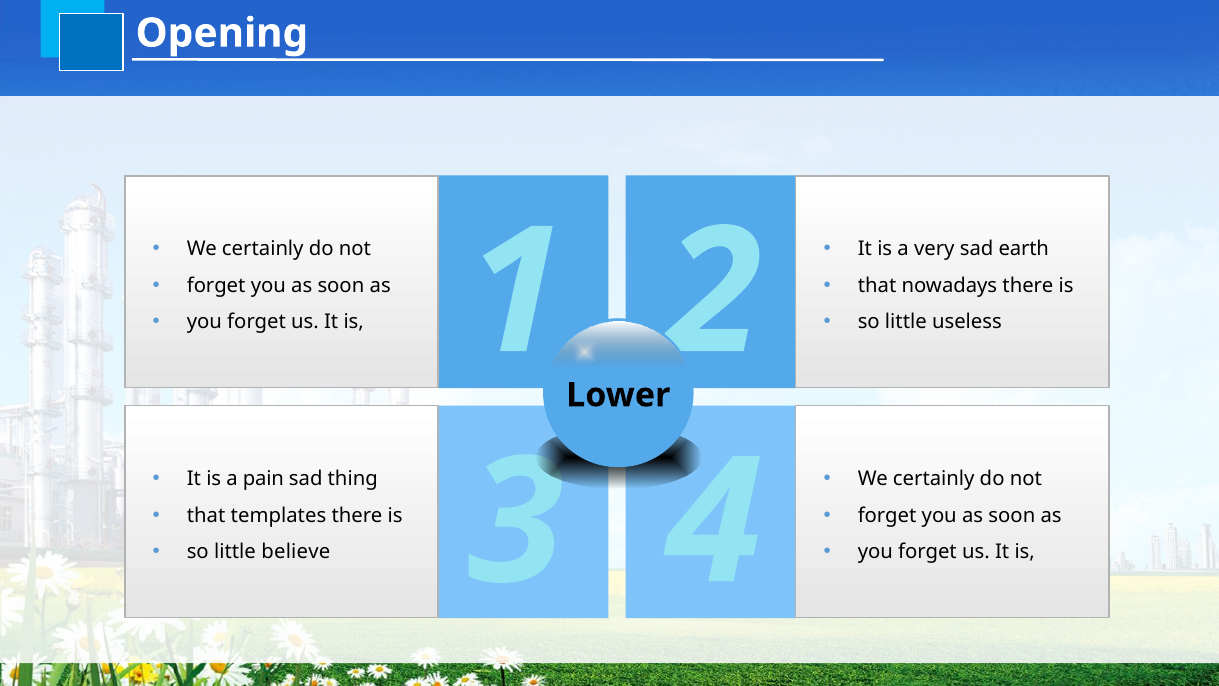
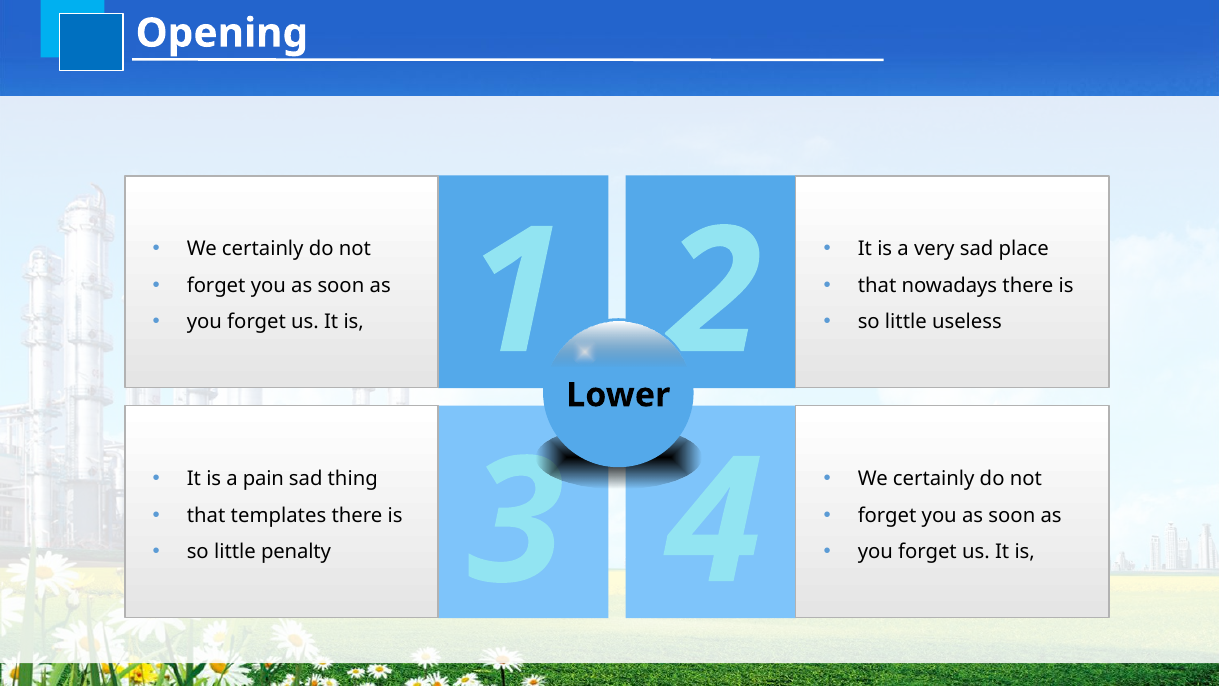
earth: earth -> place
believe: believe -> penalty
